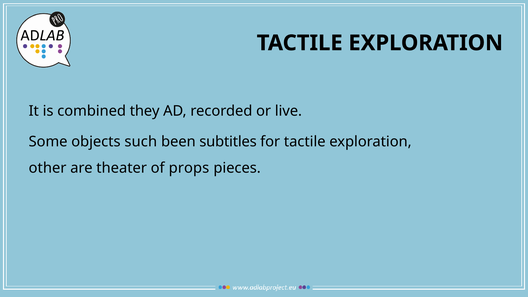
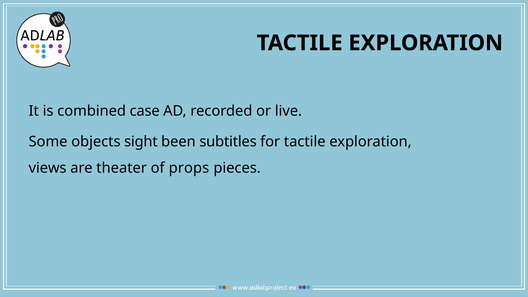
they: they -> case
such: such -> sight
other: other -> views
